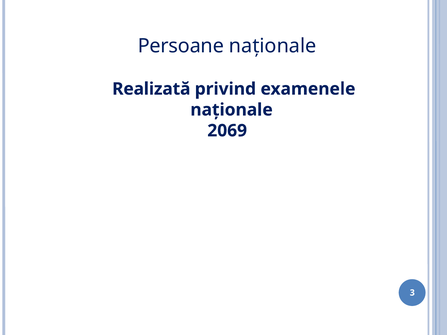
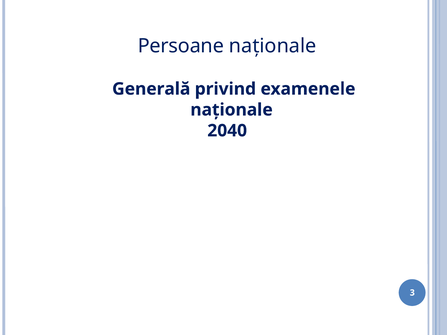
Realizată: Realizată -> Generală
2069: 2069 -> 2040
